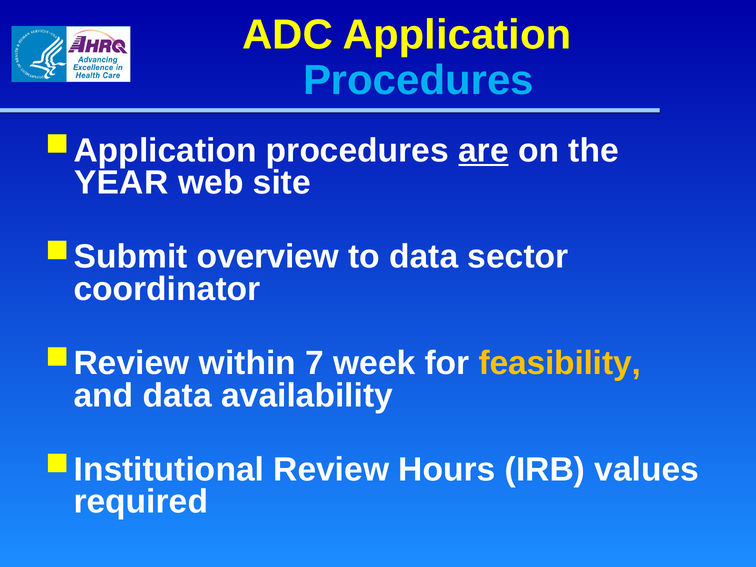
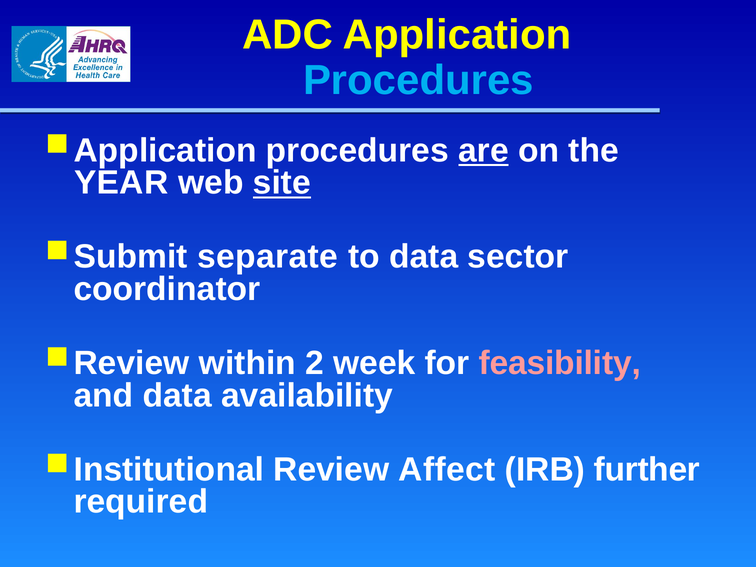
site underline: none -> present
overview: overview -> separate
7: 7 -> 2
feasibility colour: yellow -> pink
Hours: Hours -> Affect
values: values -> further
